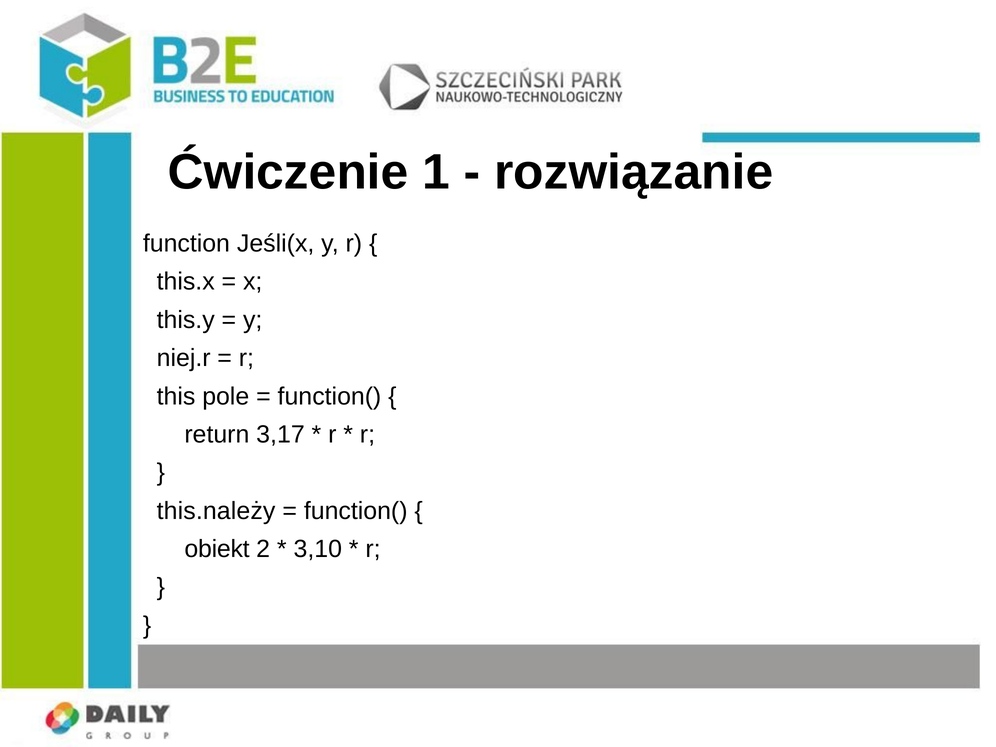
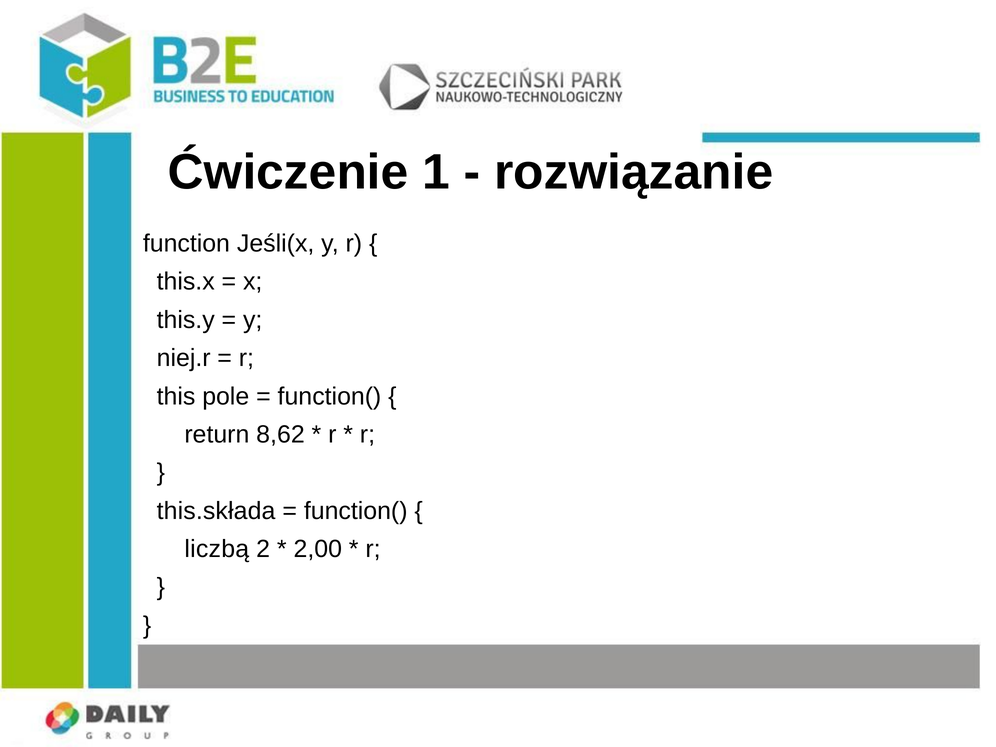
3,17: 3,17 -> 8,62
this.należy: this.należy -> this.składa
obiekt: obiekt -> liczbą
3,10: 3,10 -> 2,00
